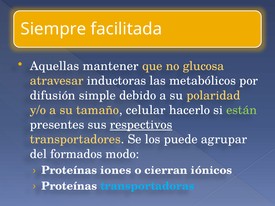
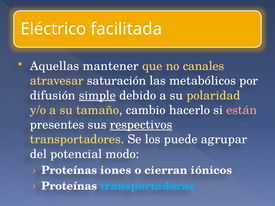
Siempre: Siempre -> Eléctrico
glucosa: glucosa -> canales
inductoras: inductoras -> saturación
simple underline: none -> present
celular: celular -> cambio
están colour: light green -> pink
formados: formados -> potencial
